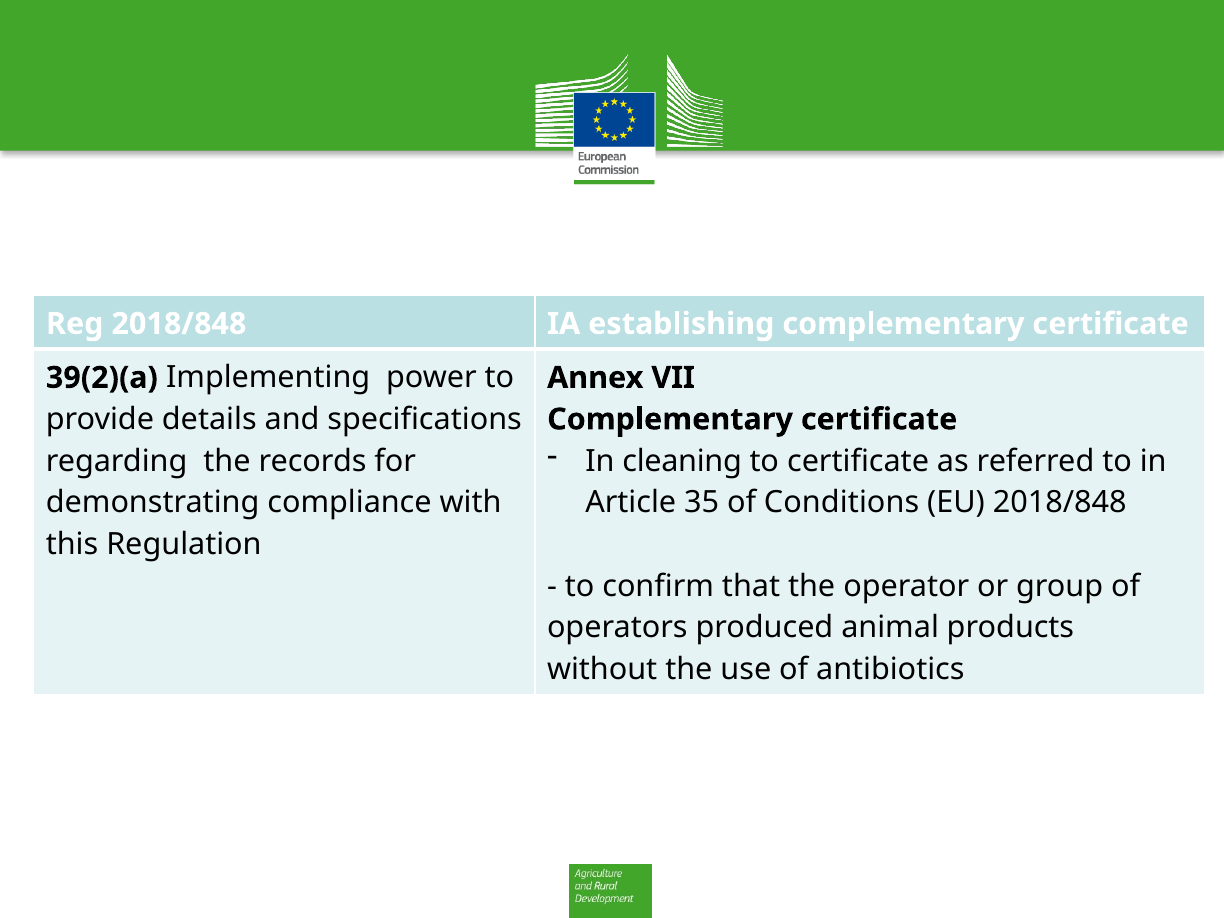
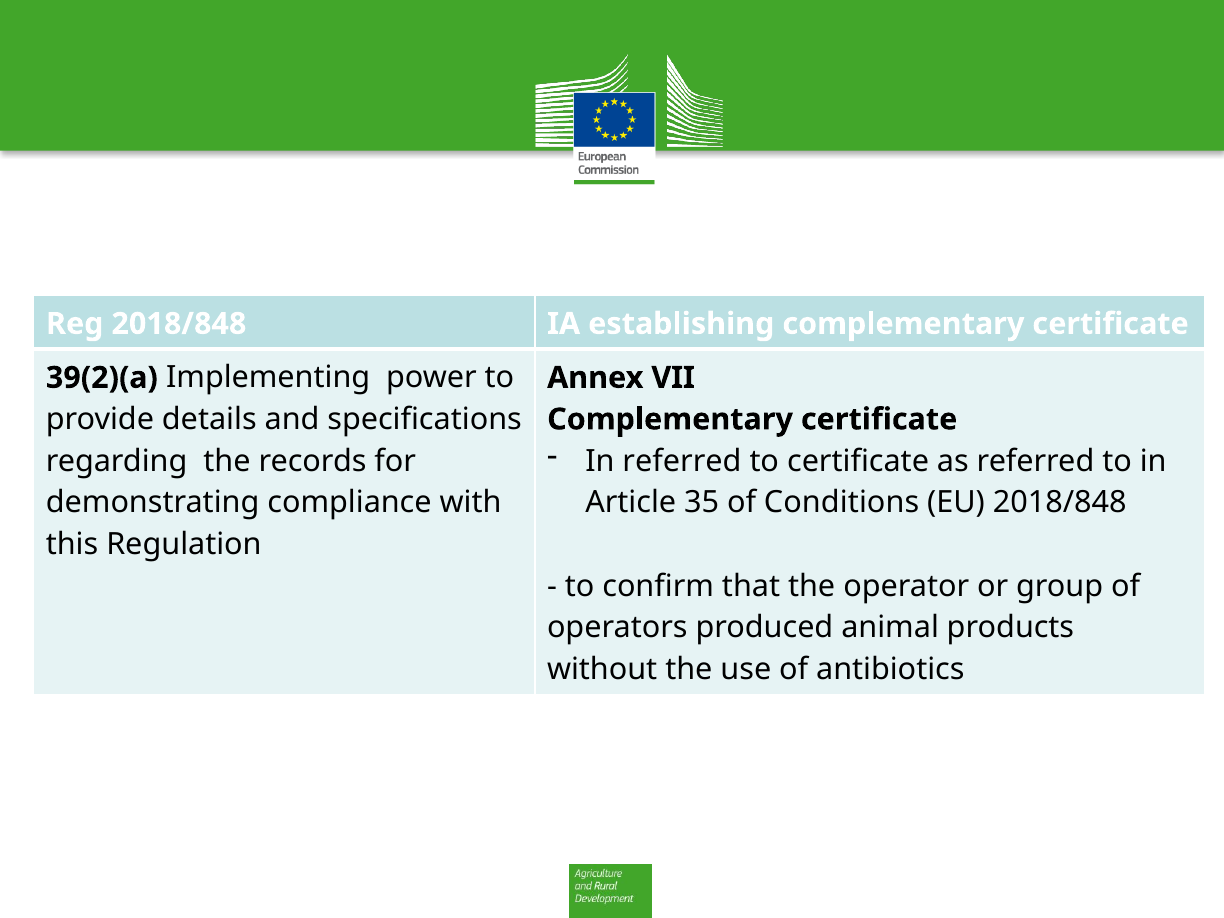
In cleaning: cleaning -> referred
